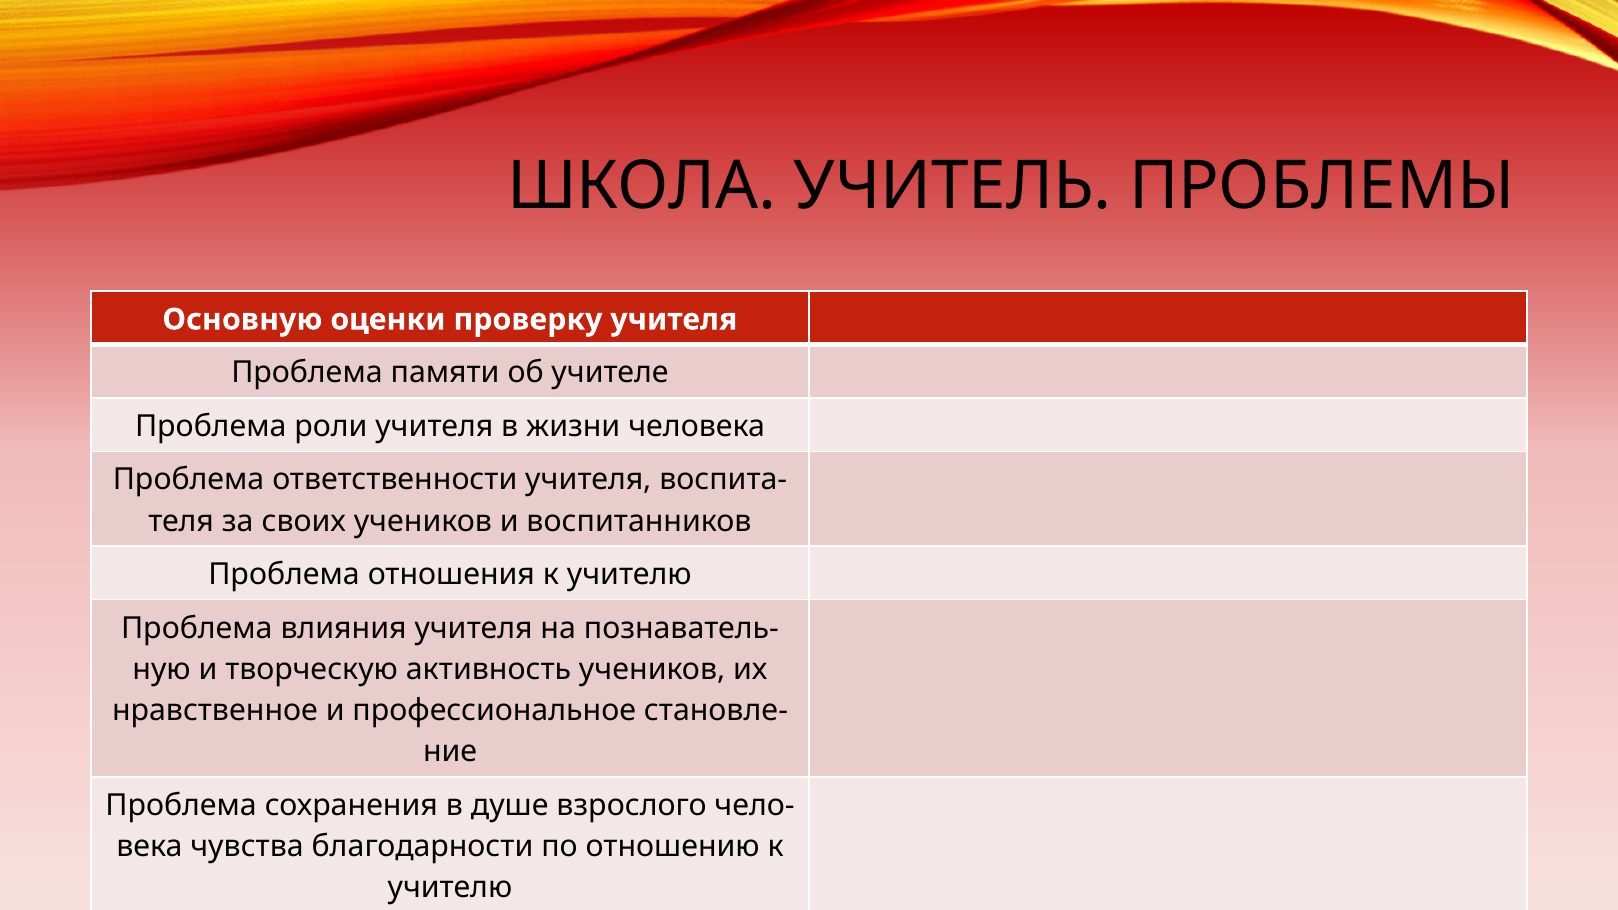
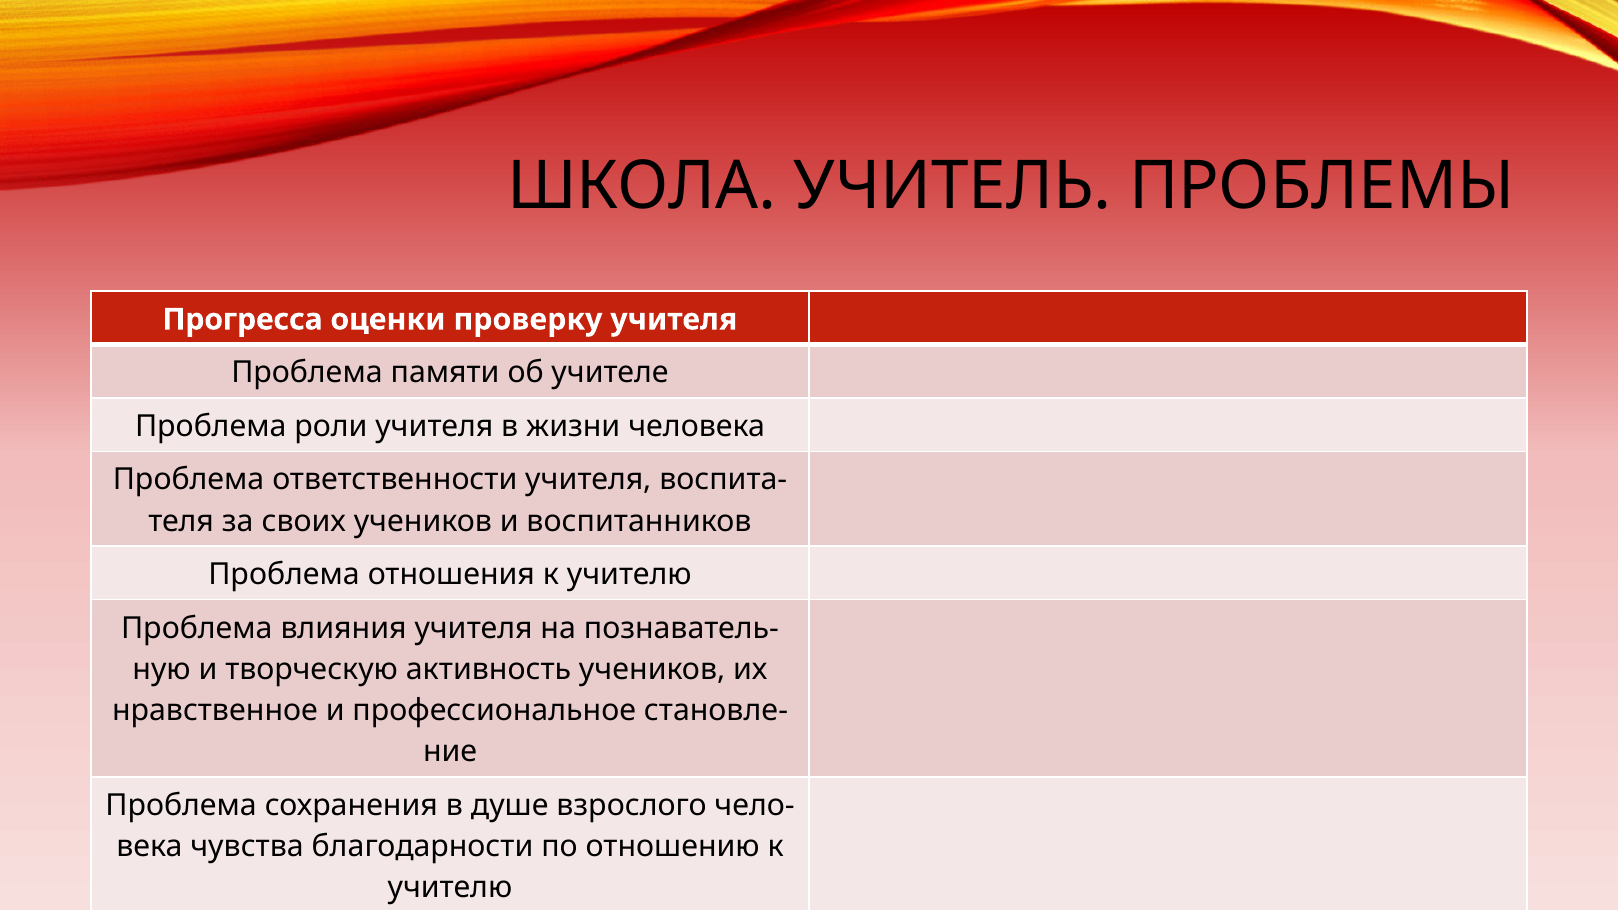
Основную: Основную -> Прогресса
